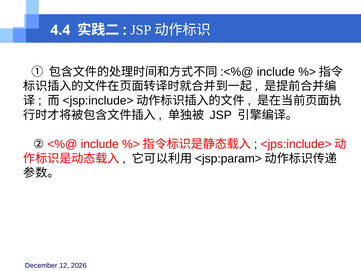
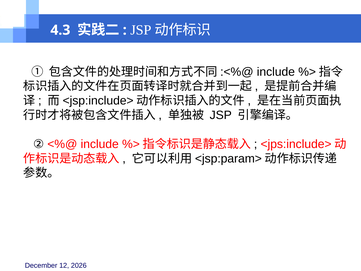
4.4: 4.4 -> 4.3
